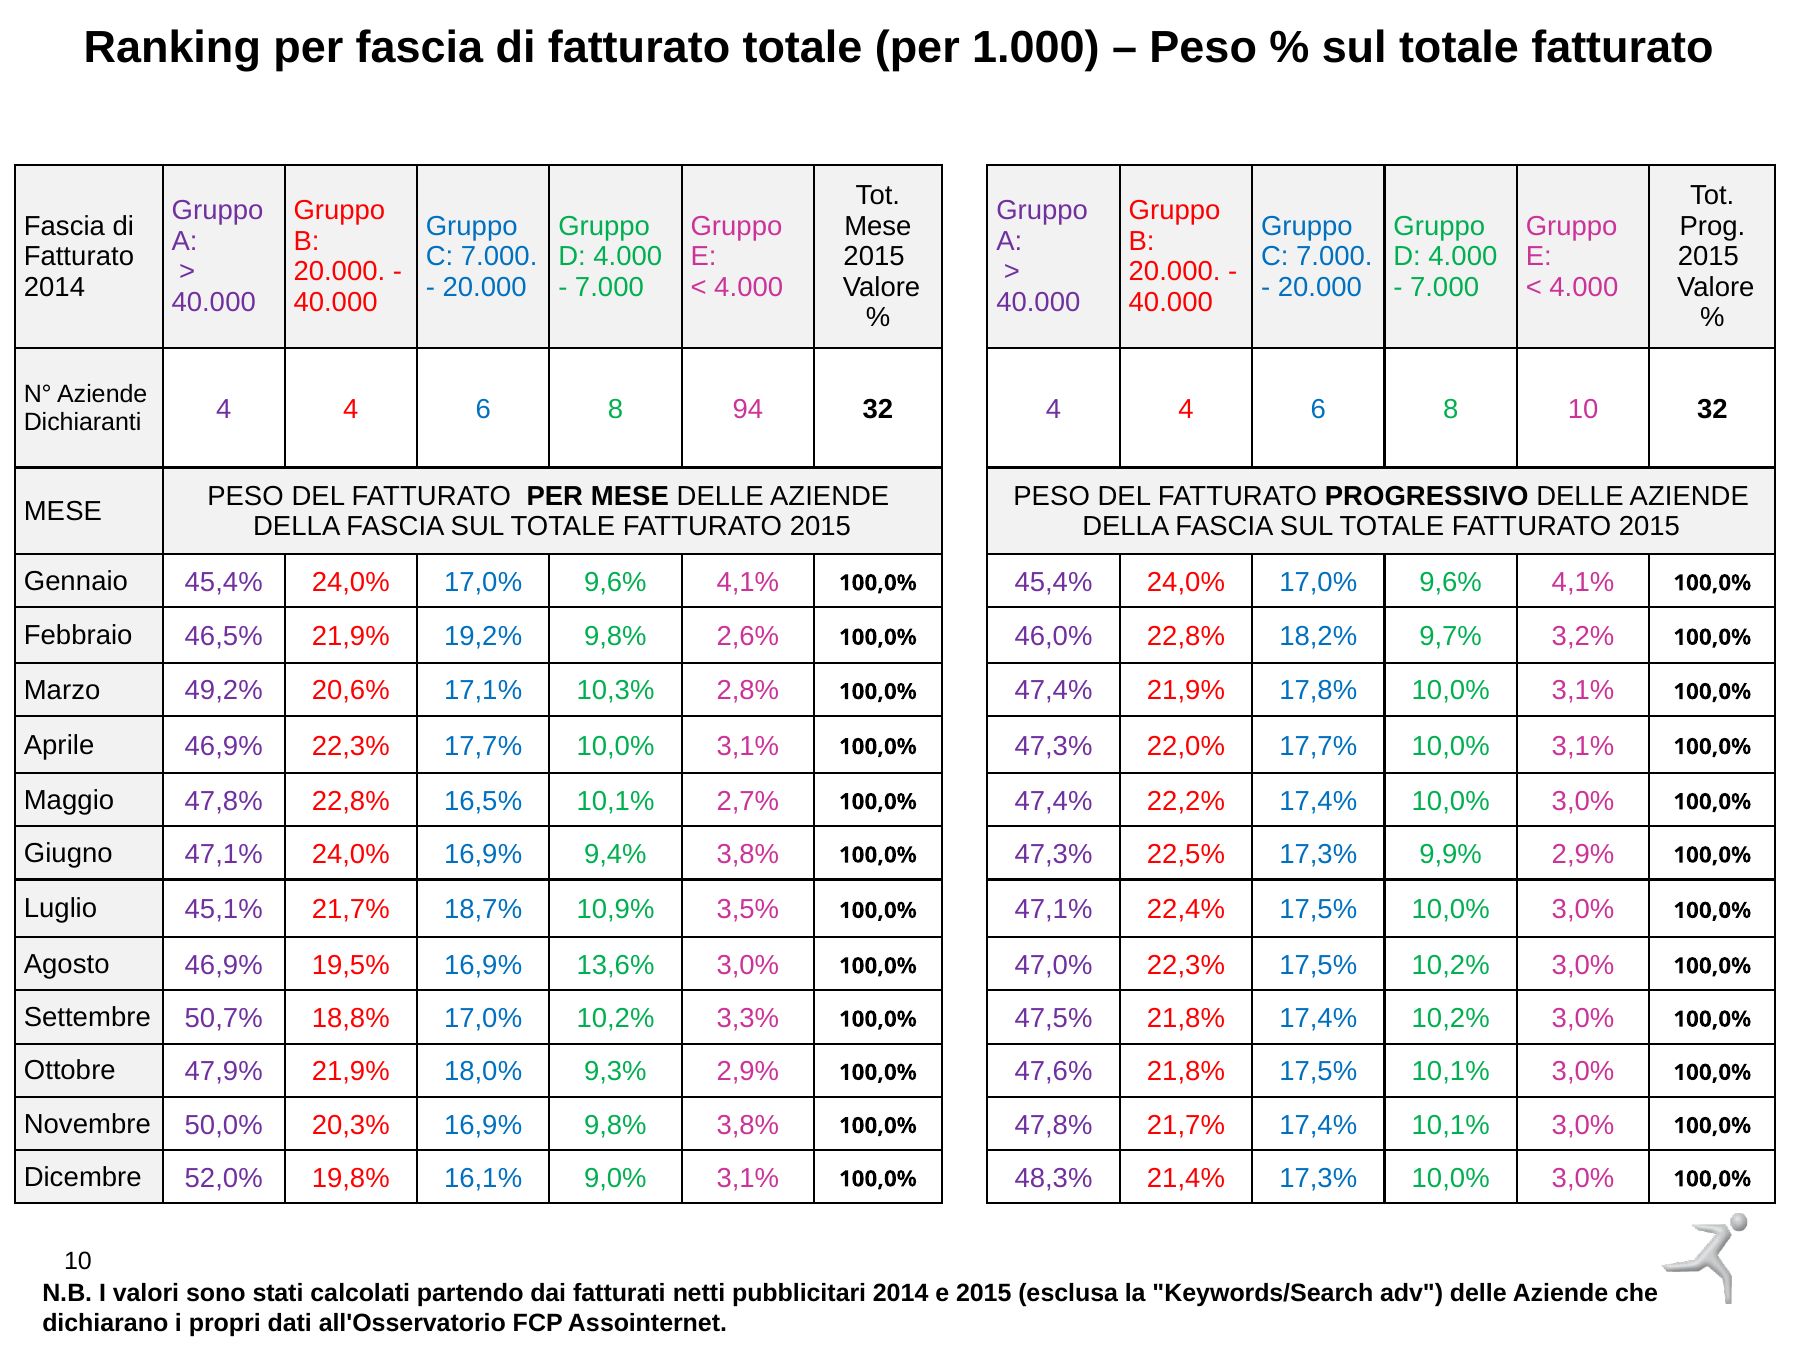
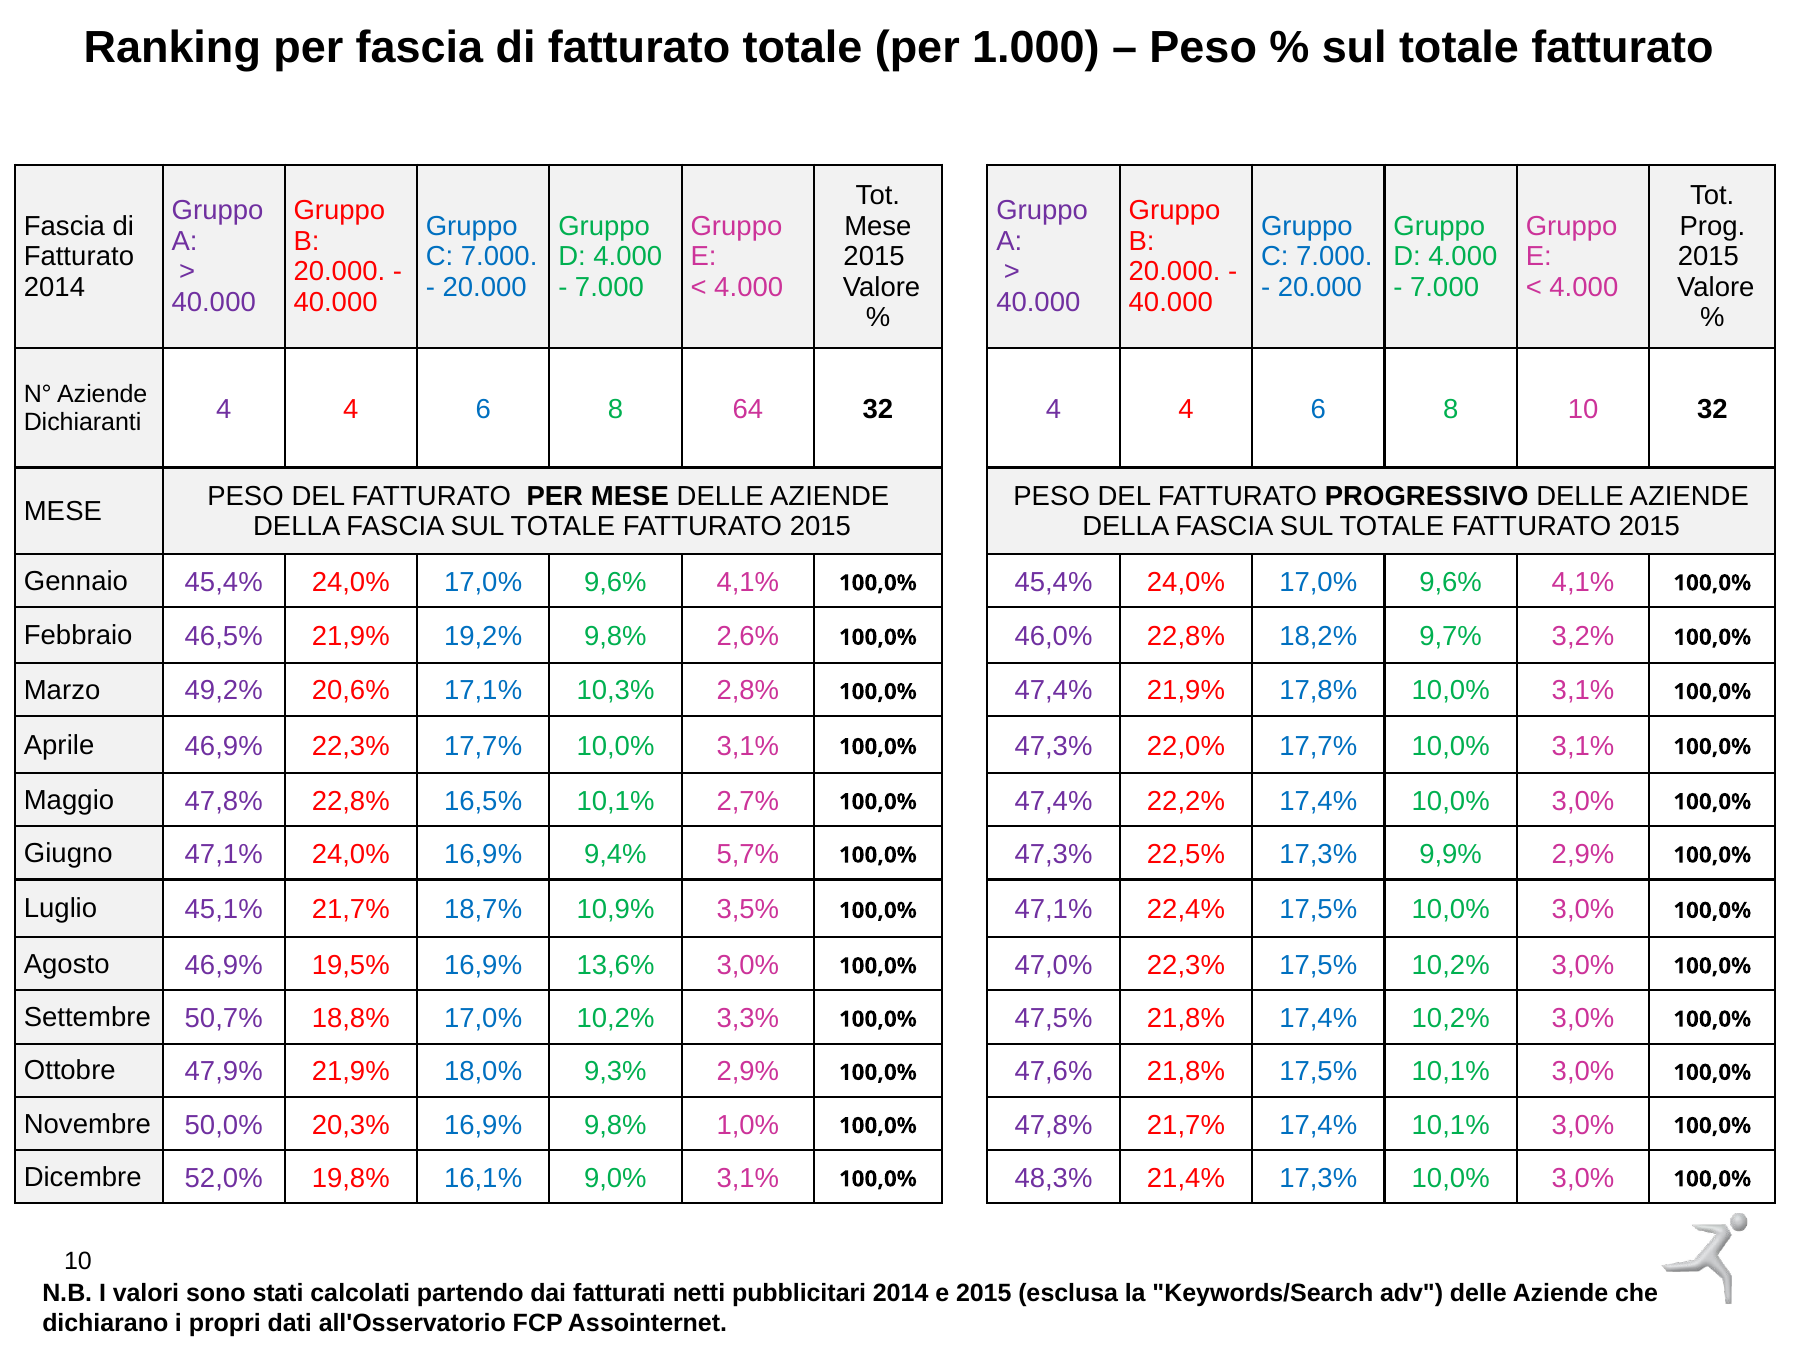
94: 94 -> 64
9,4% 3,8%: 3,8% -> 5,7%
9,8% 3,8%: 3,8% -> 1,0%
